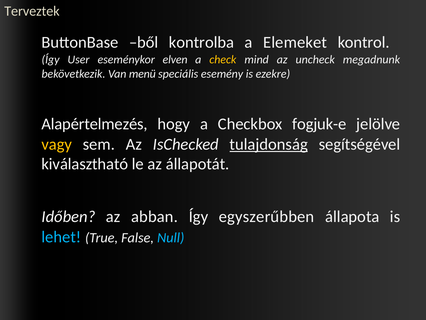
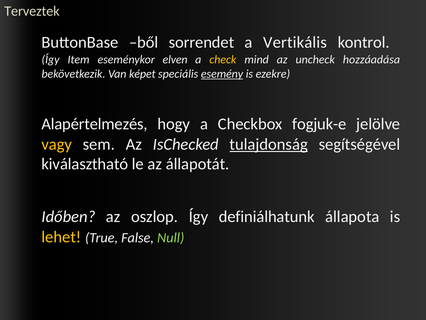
kontrolba: kontrolba -> sorrendet
Elemeket: Elemeket -> Vertikális
User: User -> Item
megadnunk: megadnunk -> hozzáadása
menü: menü -> képet
esemény underline: none -> present
abban: abban -> oszlop
egyszerűbben: egyszerűbben -> definiálhatunk
lehet colour: light blue -> yellow
Null colour: light blue -> light green
